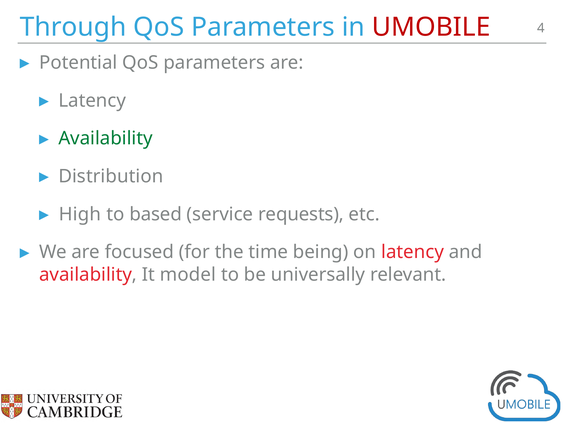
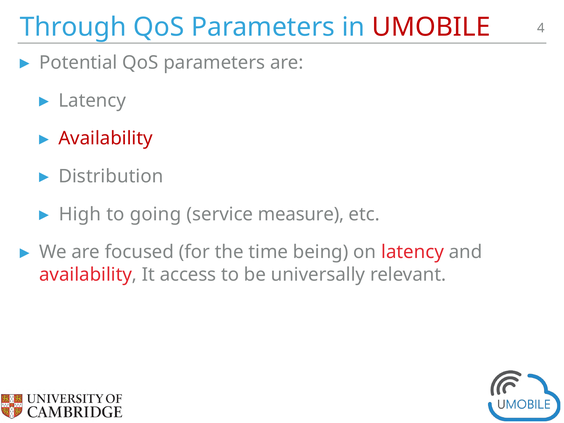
Availability at (106, 138) colour: green -> red
based: based -> going
requests: requests -> measure
model: model -> access
